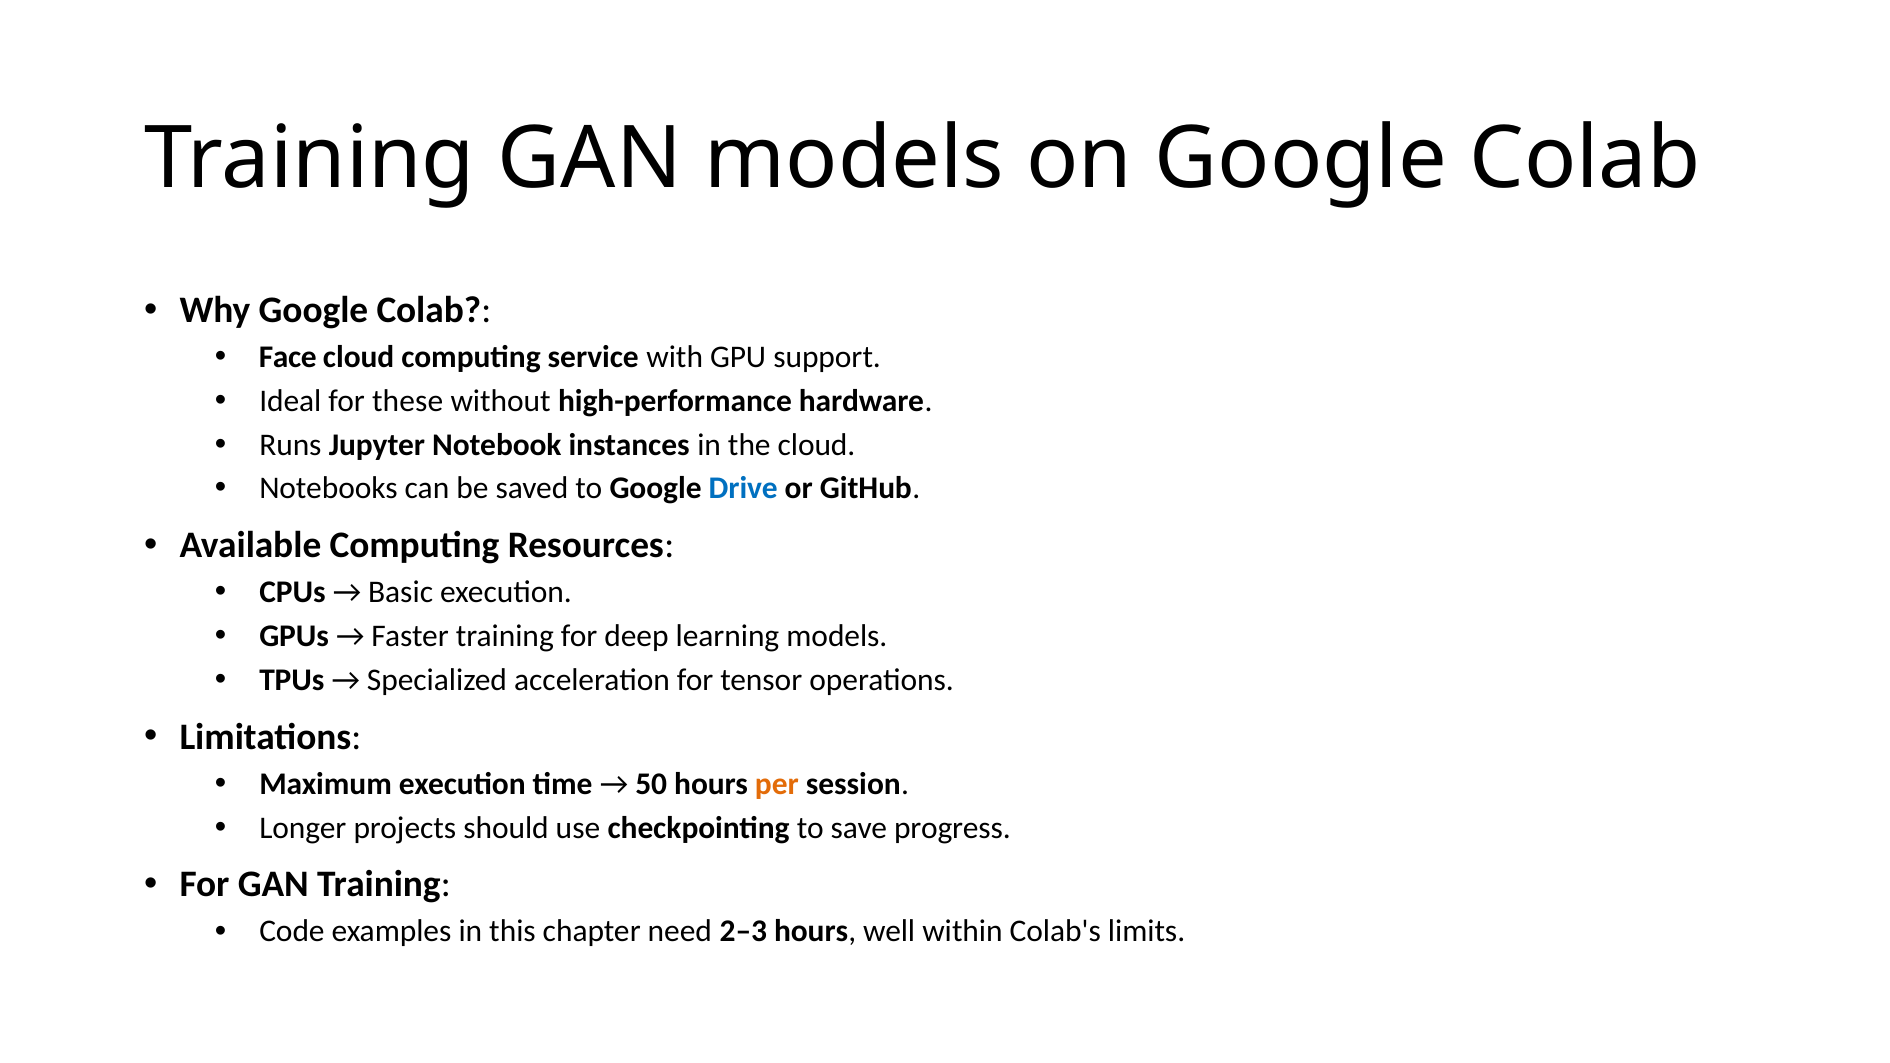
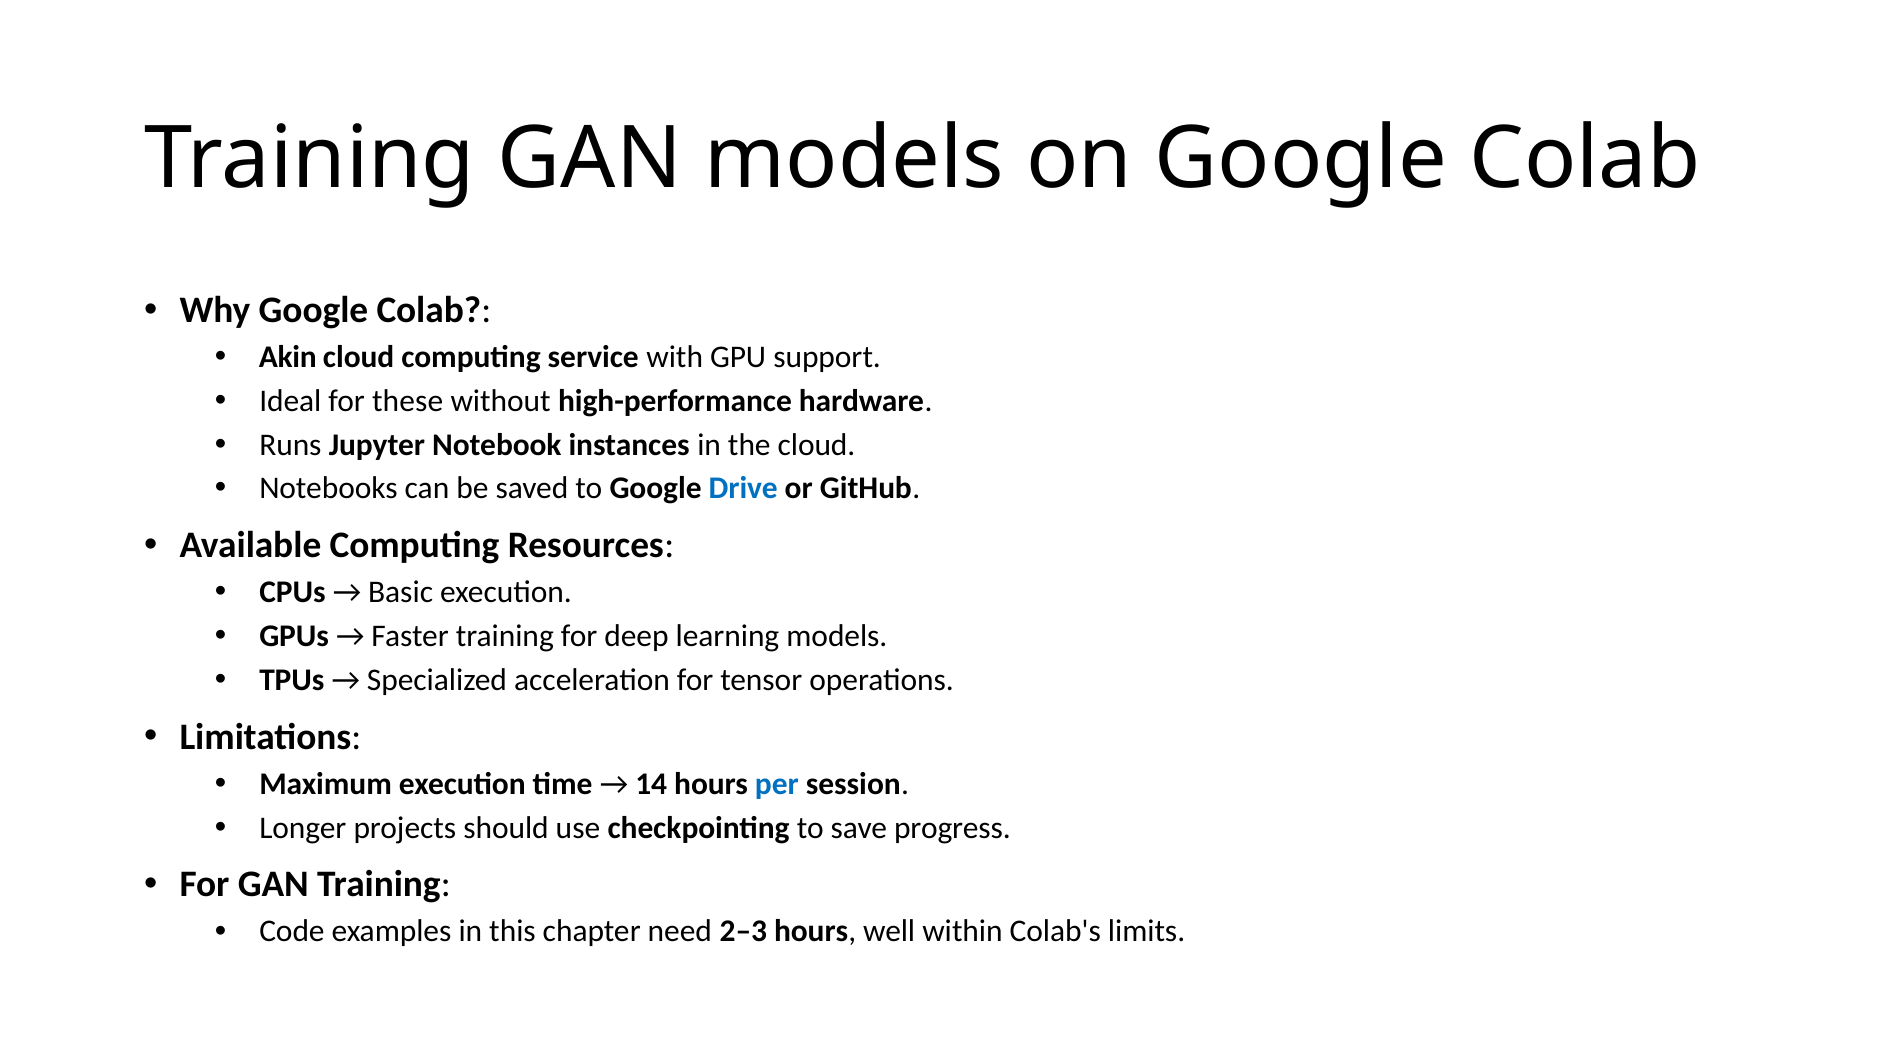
Face: Face -> Akin
50: 50 -> 14
per colour: orange -> blue
